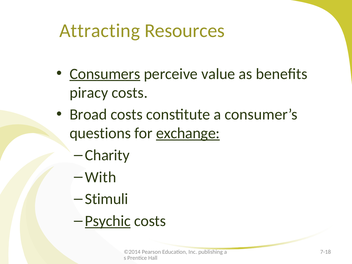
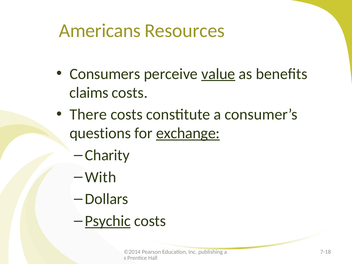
Attracting: Attracting -> Americans
Consumers underline: present -> none
value underline: none -> present
piracy: piracy -> claims
Broad: Broad -> There
Stimuli: Stimuli -> Dollars
